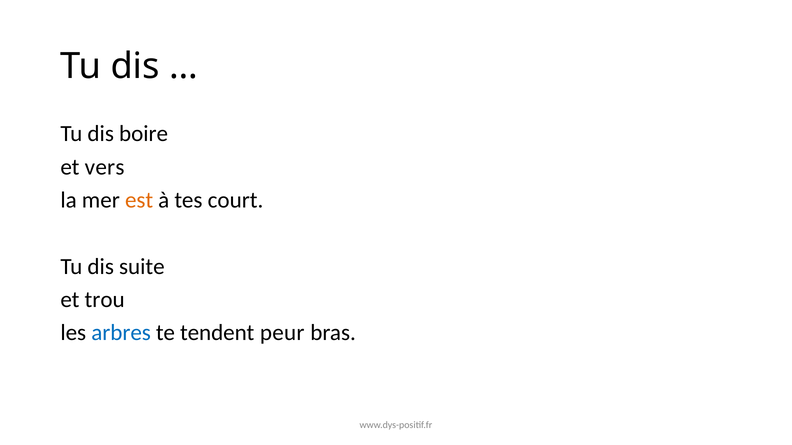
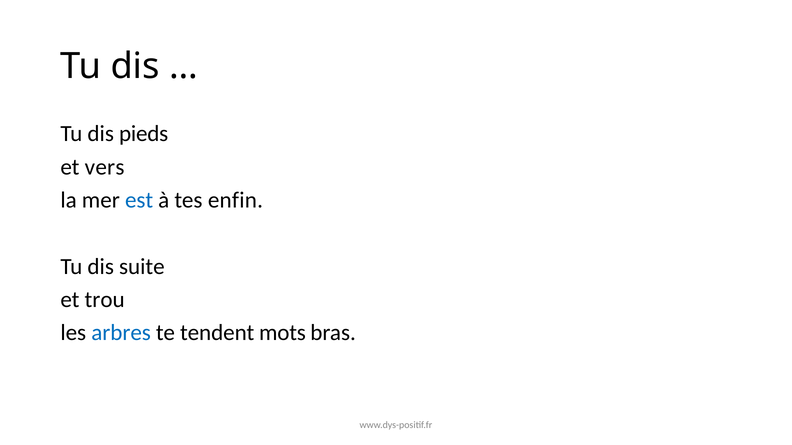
boire: boire -> pieds
est colour: orange -> blue
court: court -> enfin
peur: peur -> mots
